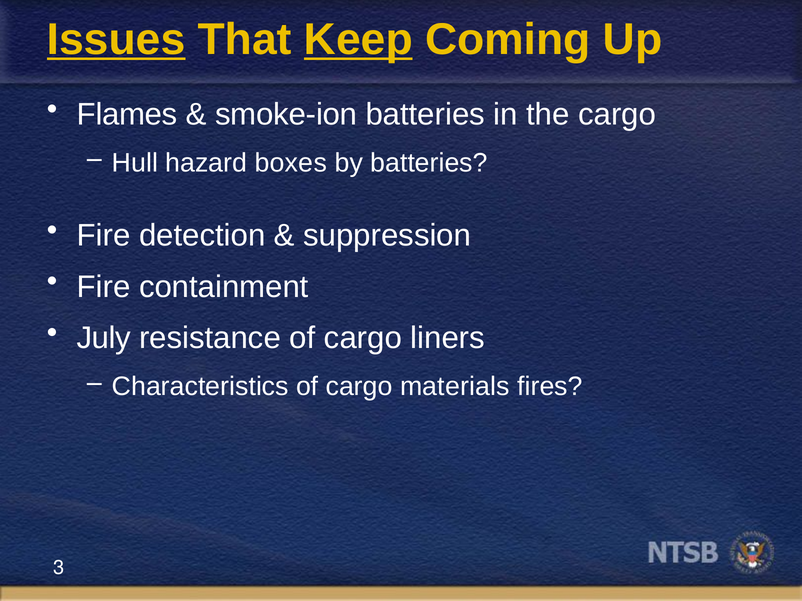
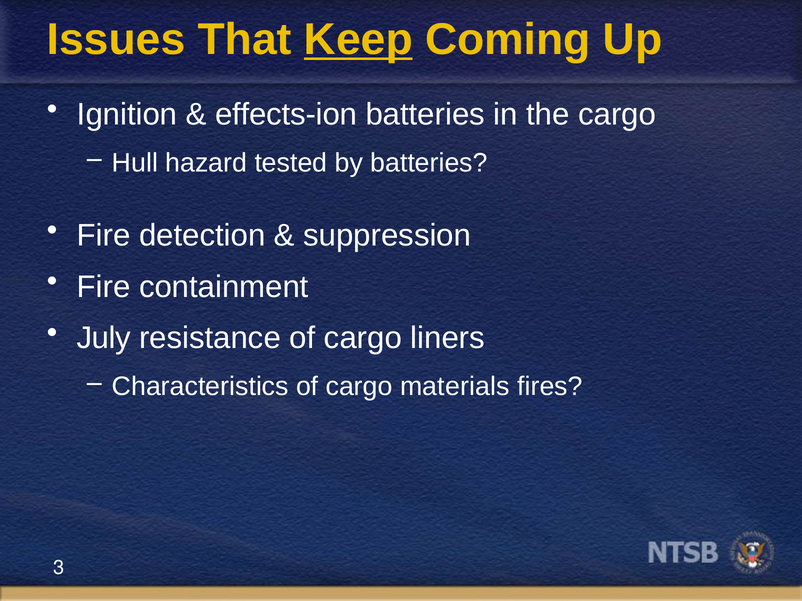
Issues underline: present -> none
Flames: Flames -> Ignition
smoke-ion: smoke-ion -> effects-ion
boxes: boxes -> tested
